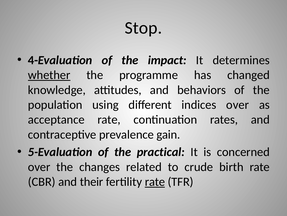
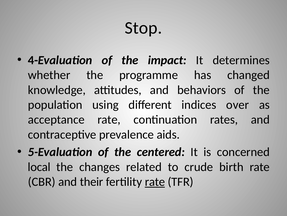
whether underline: present -> none
gain: gain -> aids
practical: practical -> centered
over at (39, 166): over -> local
